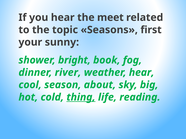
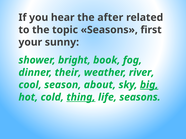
meet: meet -> after
river: river -> their
weather hear: hear -> river
big underline: none -> present
life reading: reading -> seasons
